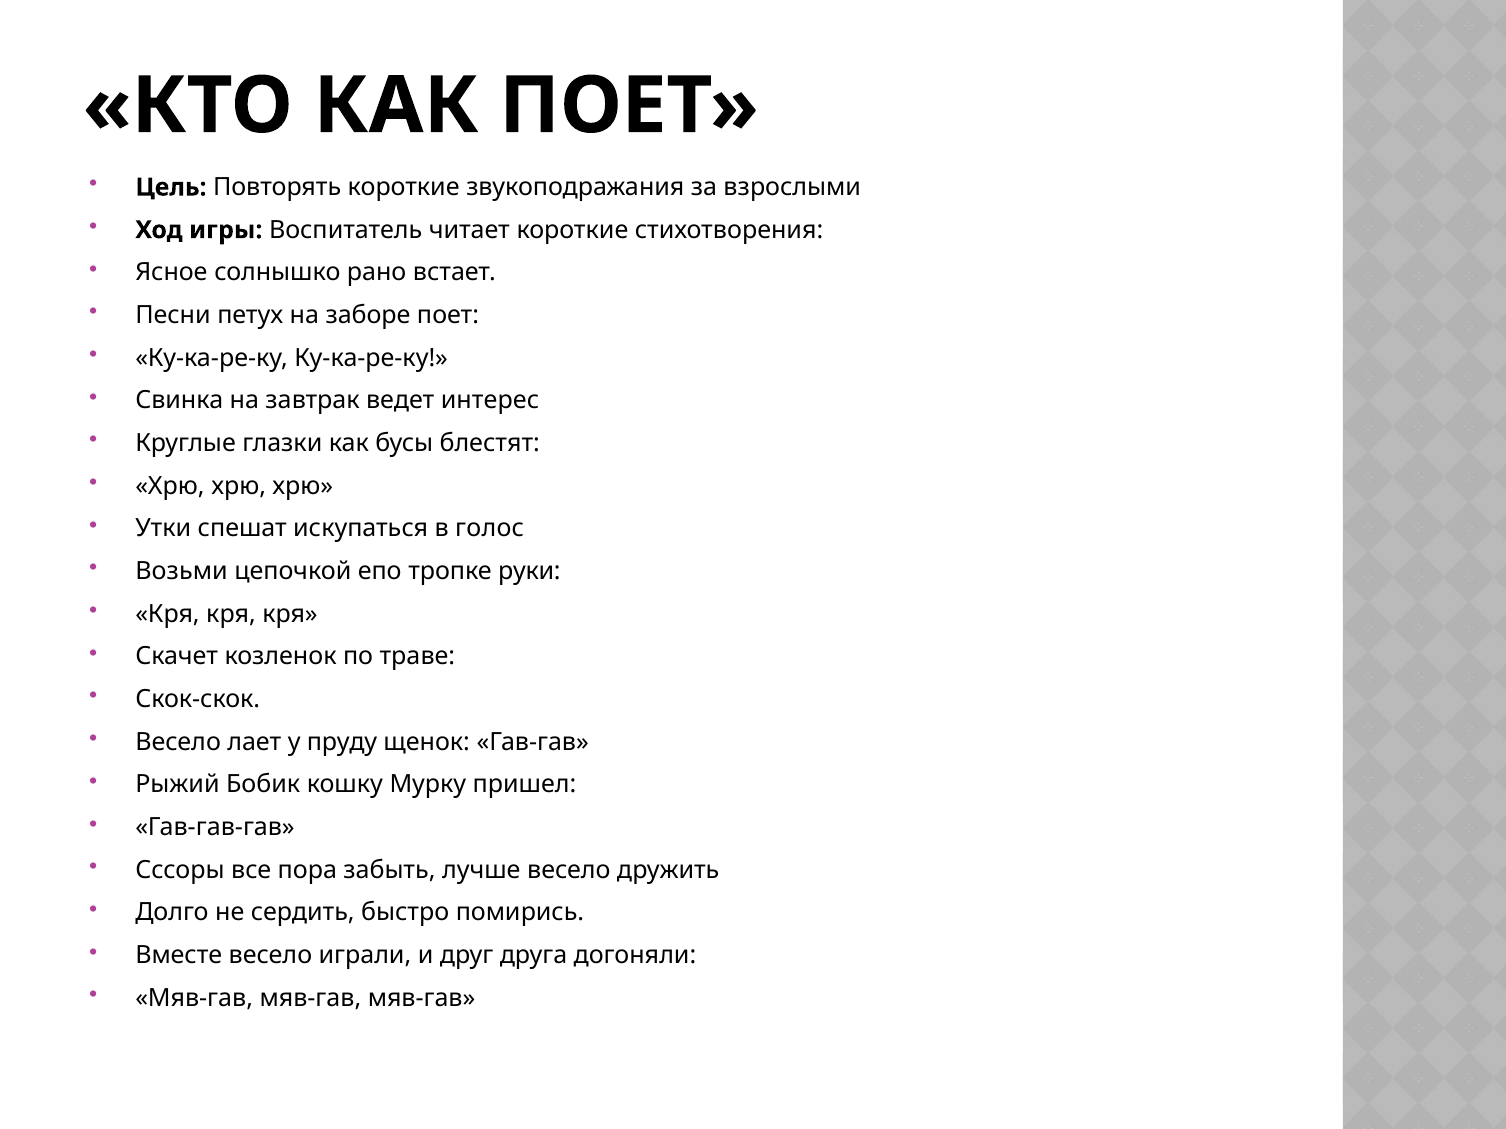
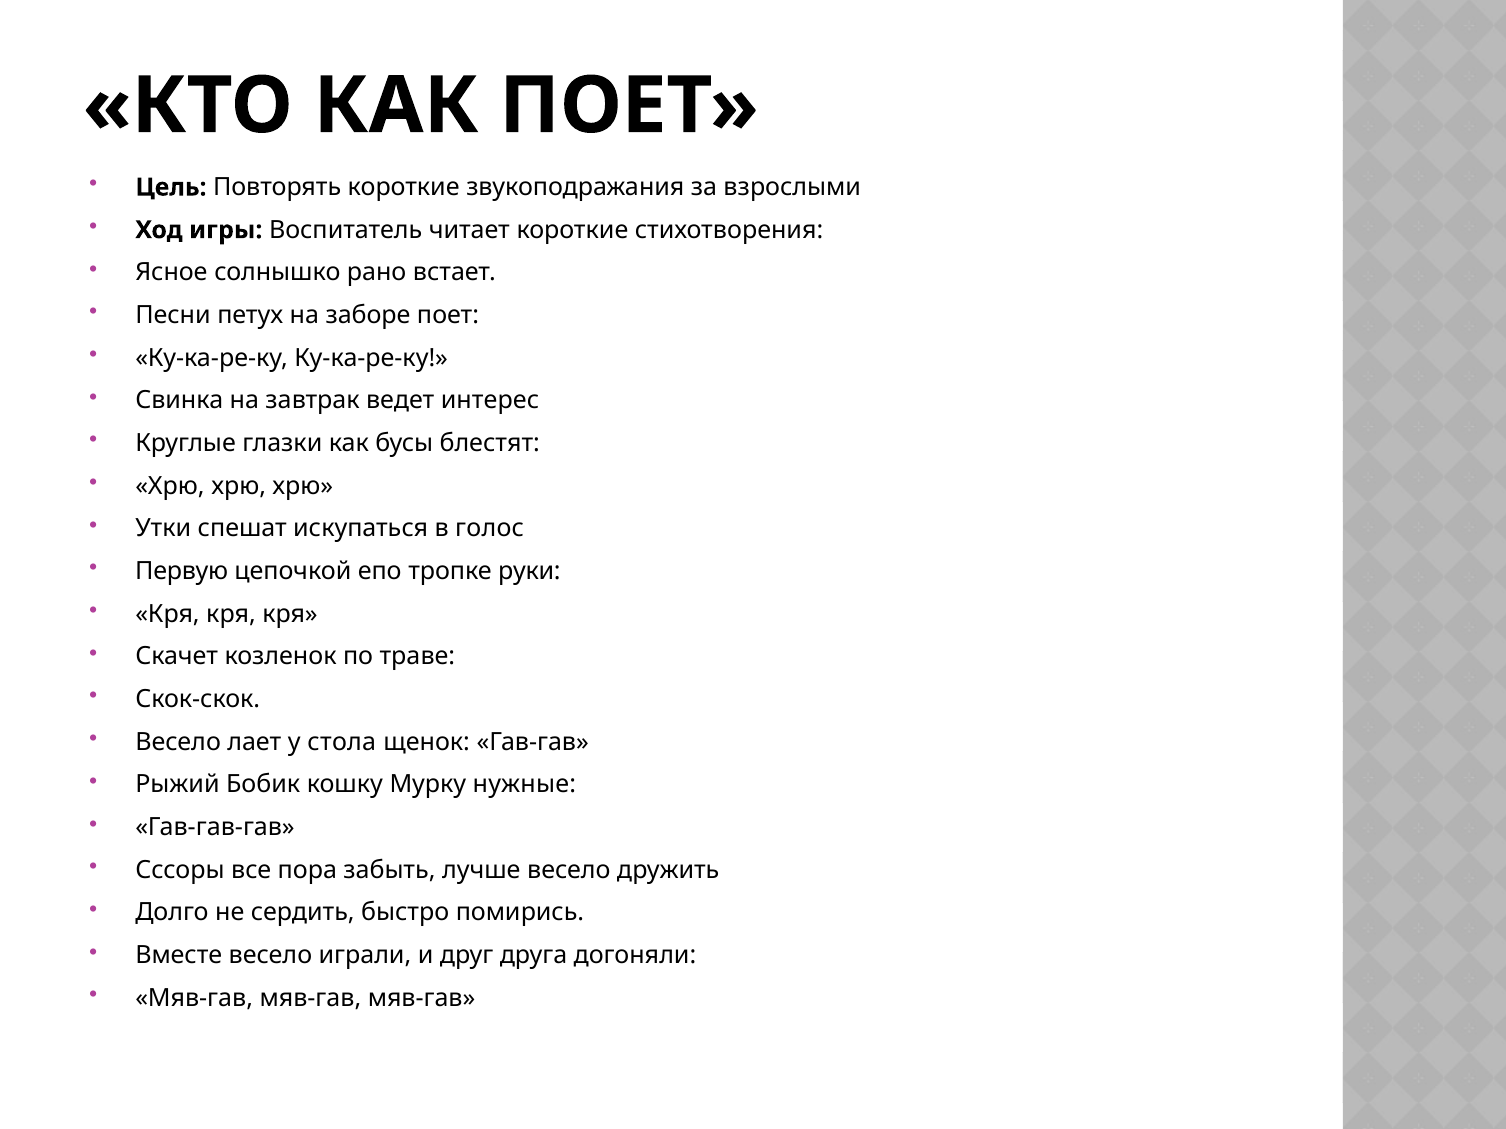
Возьми: Возьми -> Первую
пруду: пруду -> стола
пришел: пришел -> нужные
